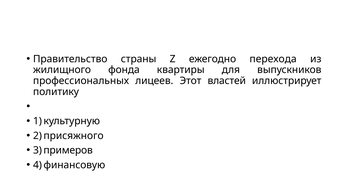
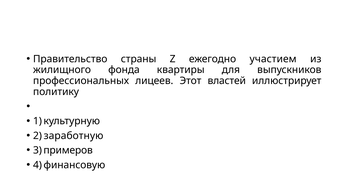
перехода: перехода -> участием
присяжного: присяжного -> заработную
